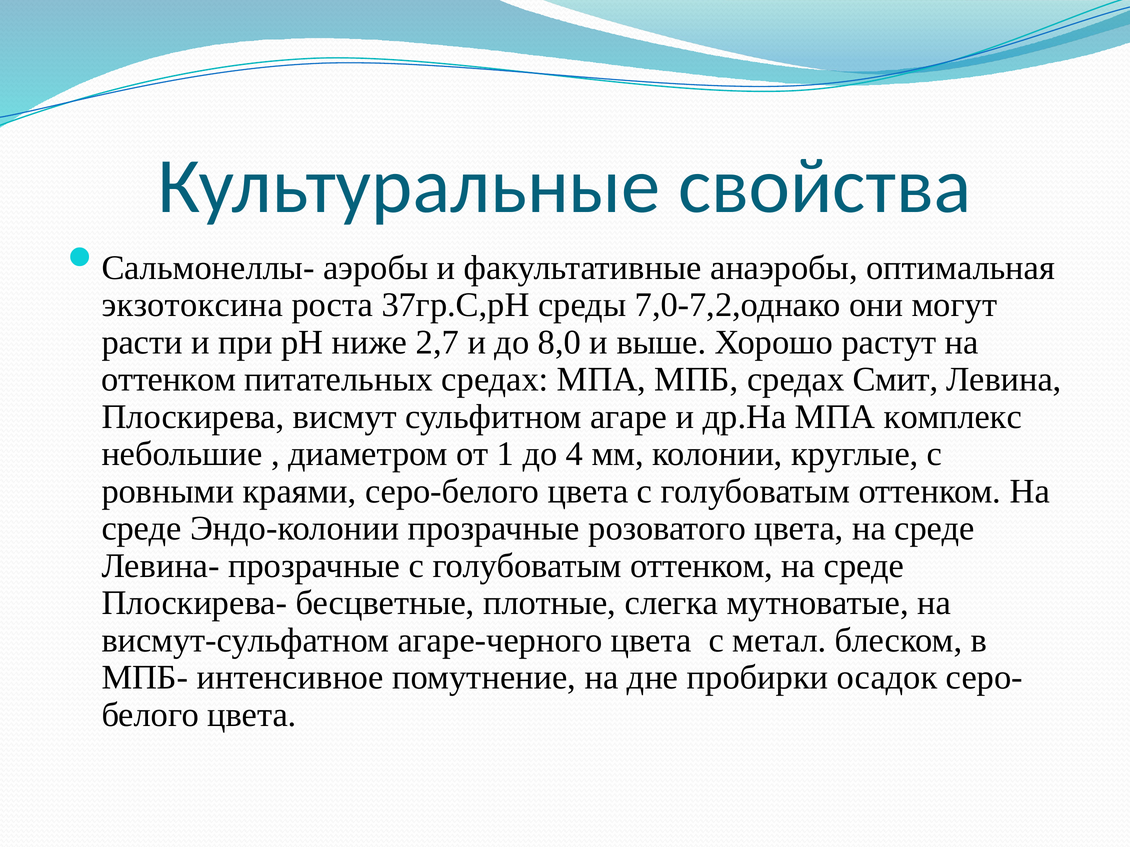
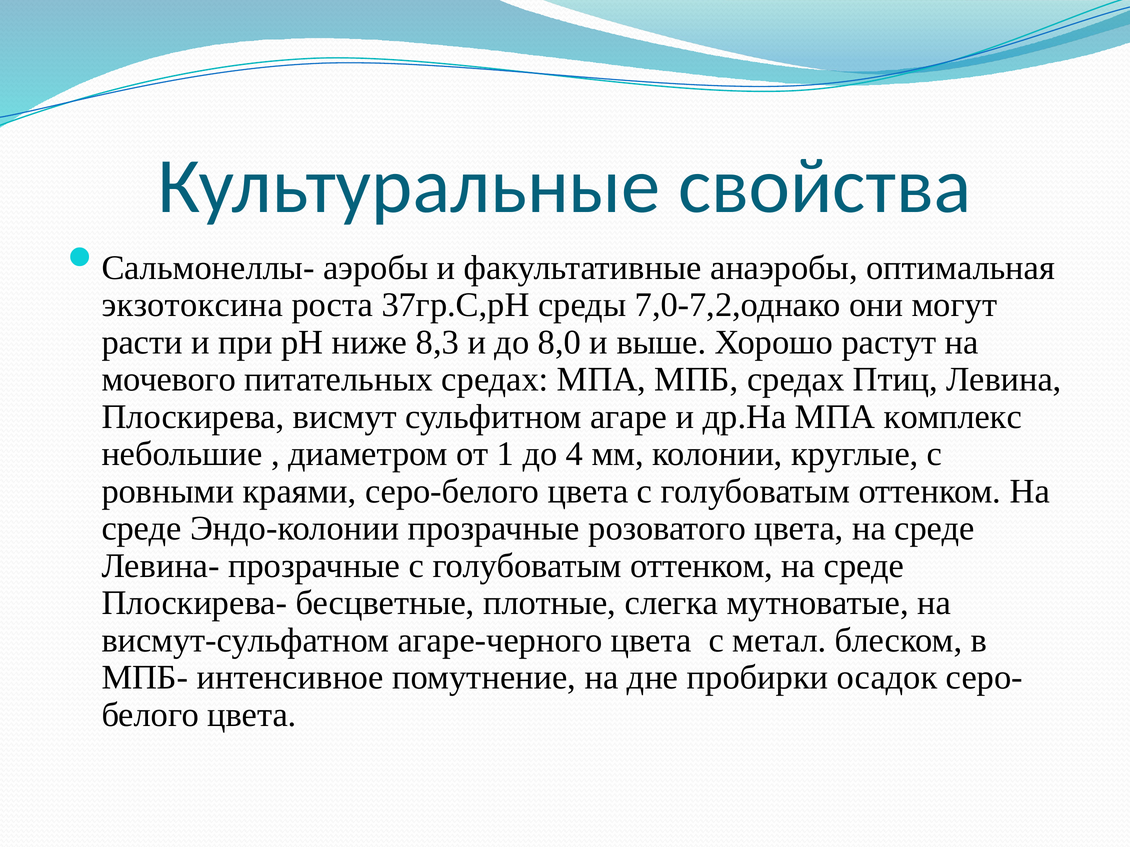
2,7: 2,7 -> 8,3
оттенком at (169, 380): оттенком -> мочевого
Смит: Смит -> Птиц
